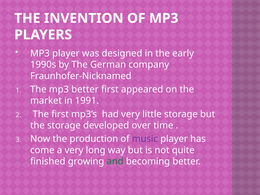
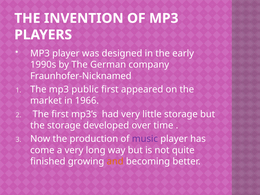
mp3 better: better -> public
1991: 1991 -> 1966
and colour: green -> orange
